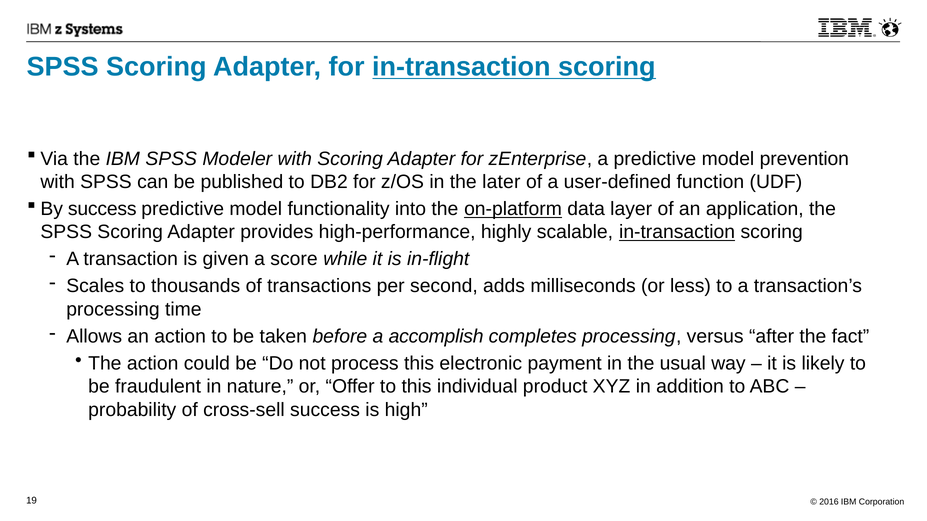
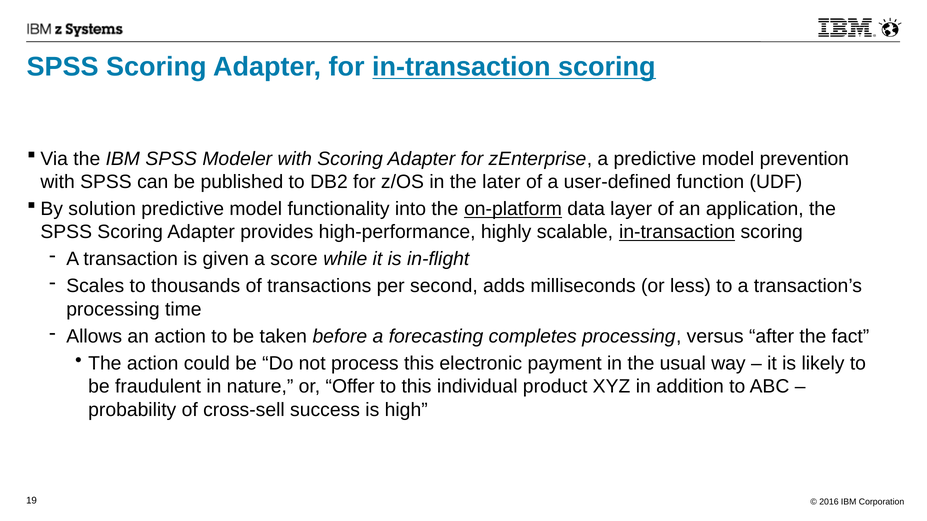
success at (102, 209): success -> solution
accomplish: accomplish -> forecasting
